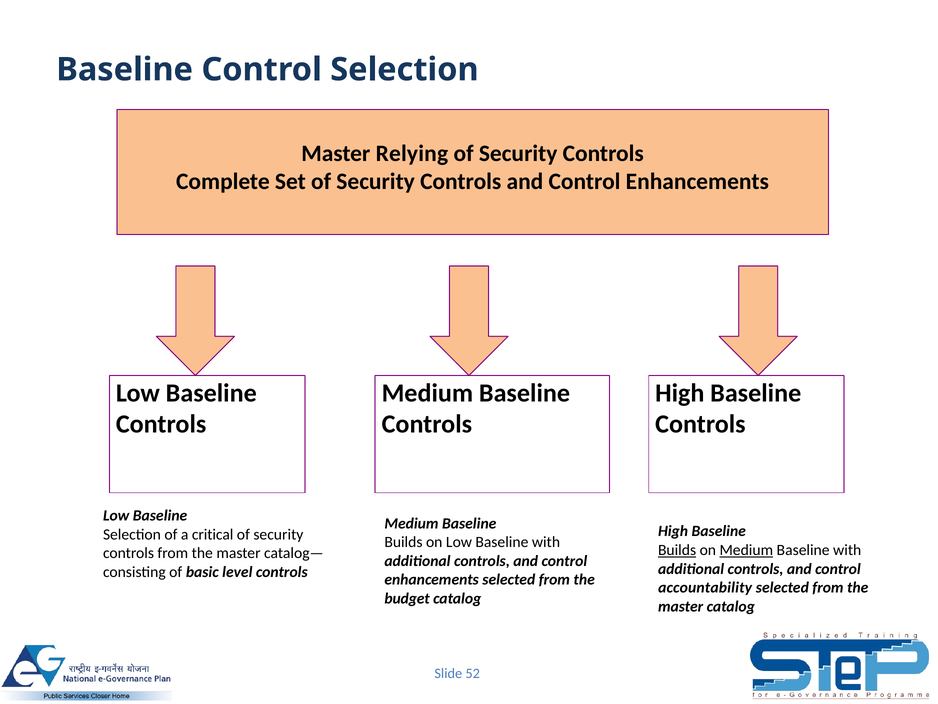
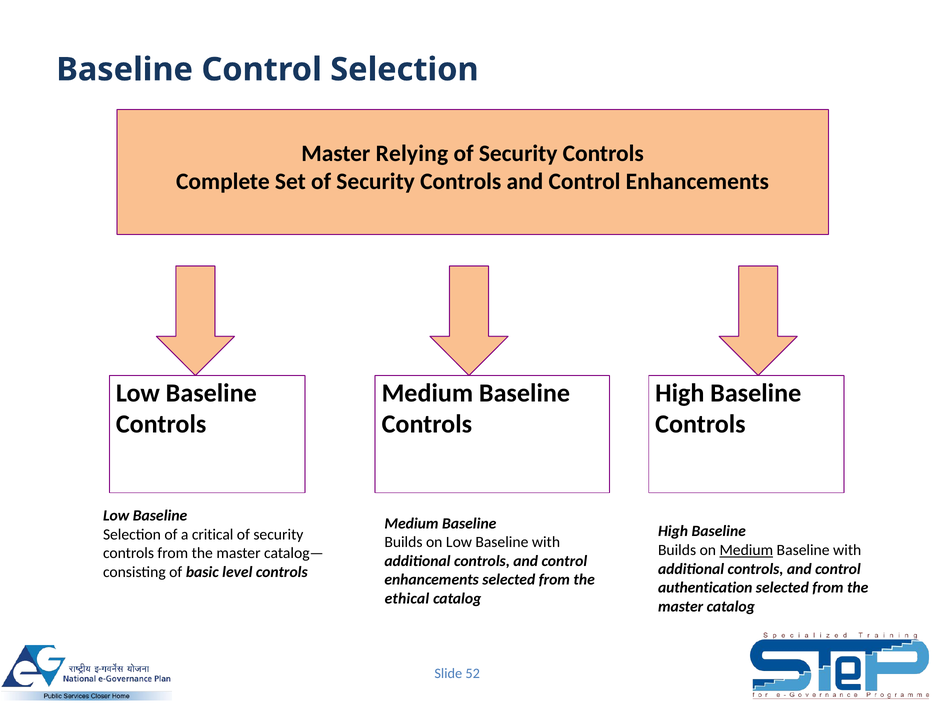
Builds at (677, 550) underline: present -> none
accountability: accountability -> authentication
budget: budget -> ethical
